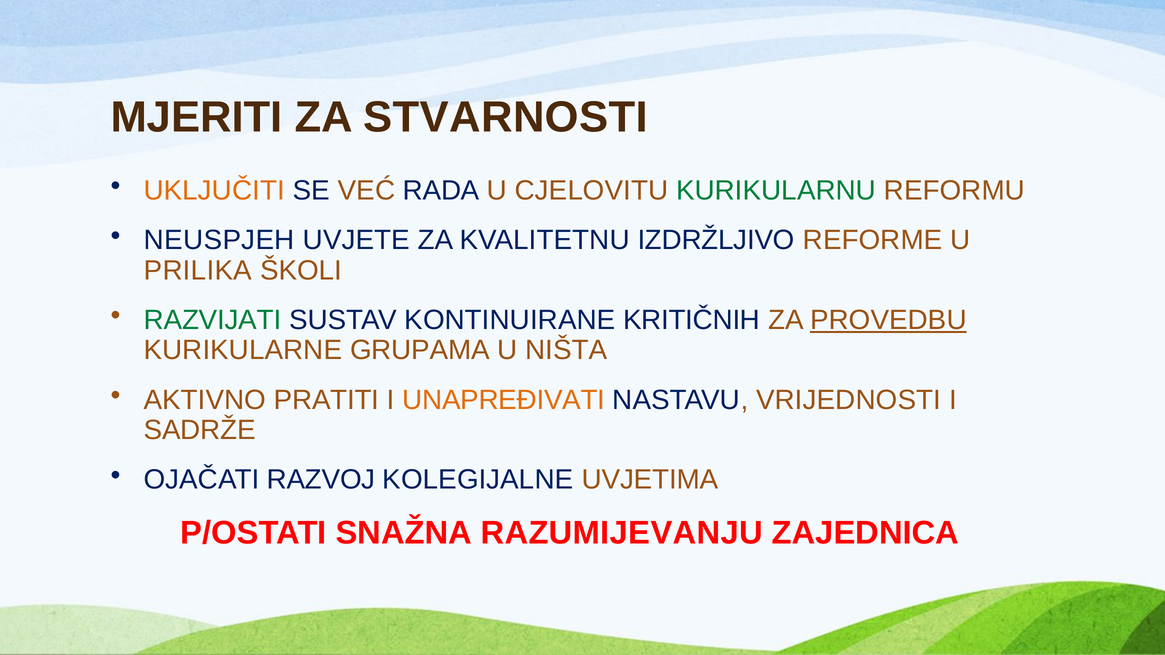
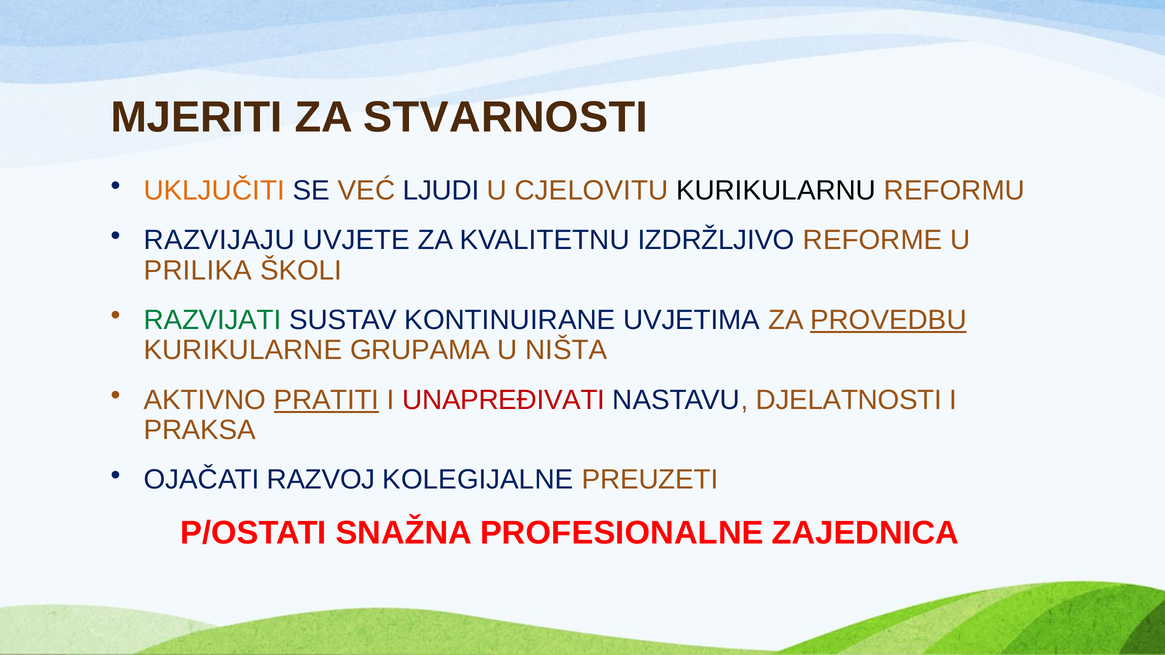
RADA: RADA -> LJUDI
KURIKULARNU colour: green -> black
NEUSPJEH: NEUSPJEH -> RAZVIJAJU
KRITIČNIH: KRITIČNIH -> UVJETIMA
PRATITI underline: none -> present
UNAPREĐIVATI colour: orange -> red
VRIJEDNOSTI: VRIJEDNOSTI -> DJELATNOSTI
SADRŽE: SADRŽE -> PRAKSA
UVJETIMA: UVJETIMA -> PREUZETI
RAZUMIJEVANJU: RAZUMIJEVANJU -> PROFESIONALNE
